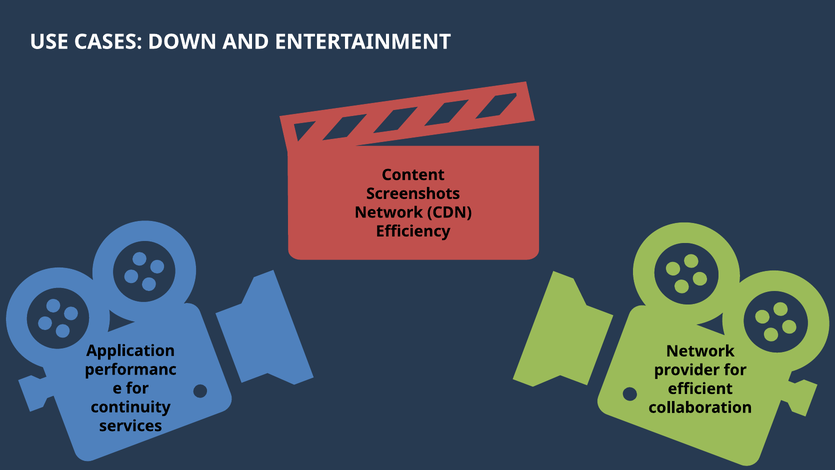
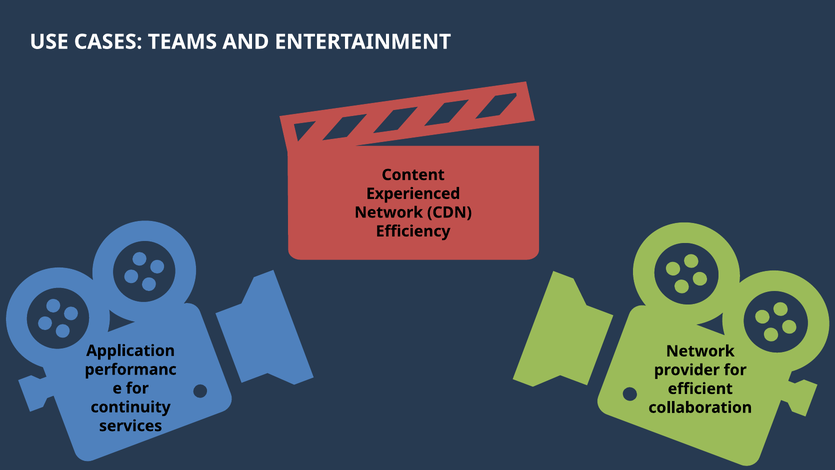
DOWN: DOWN -> TEAMS
Screenshots: Screenshots -> Experienced
